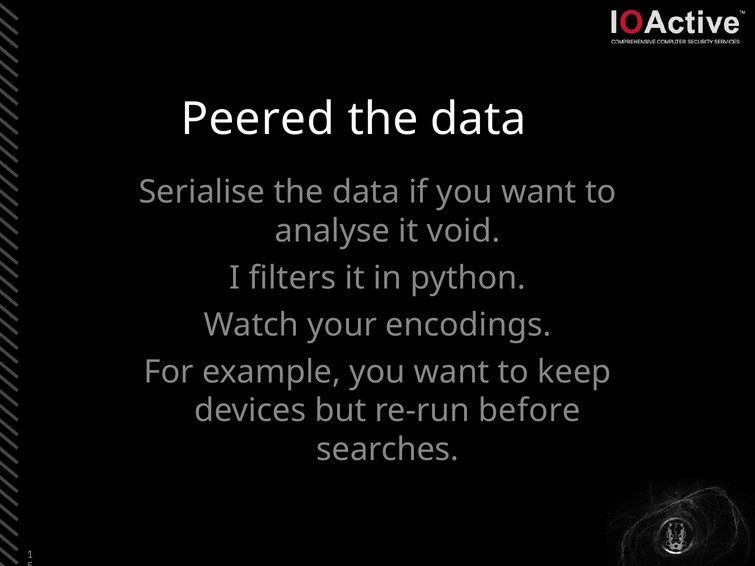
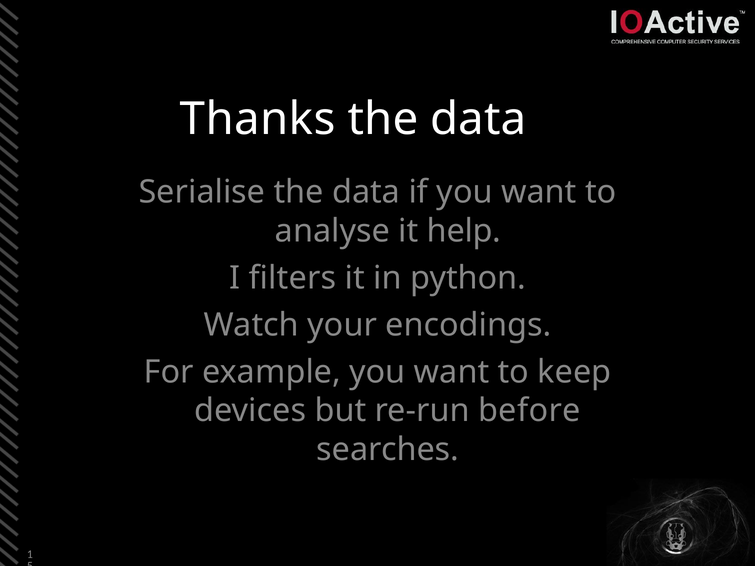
Peered: Peered -> Thanks
void: void -> help
